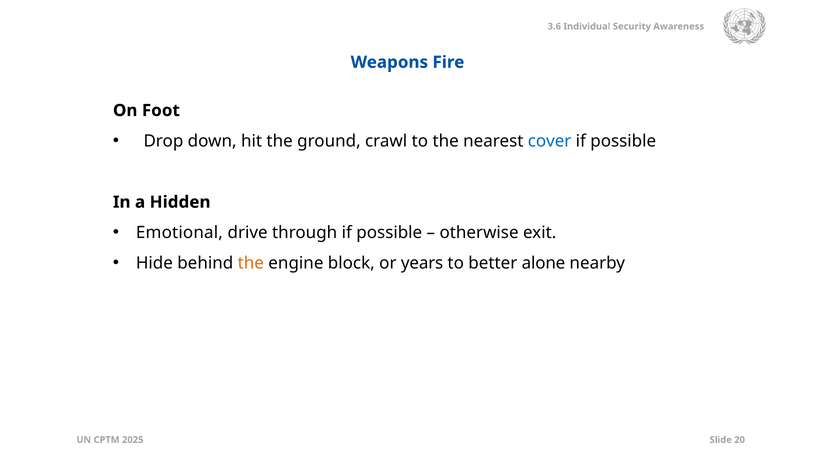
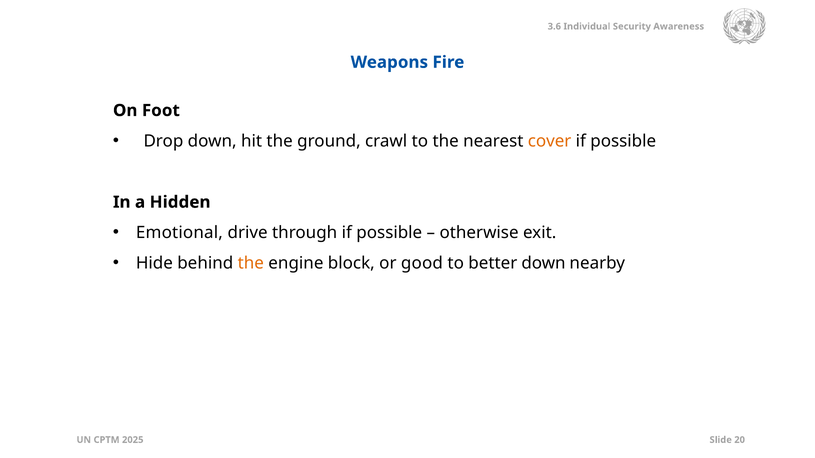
cover colour: blue -> orange
years: years -> good
better alone: alone -> down
